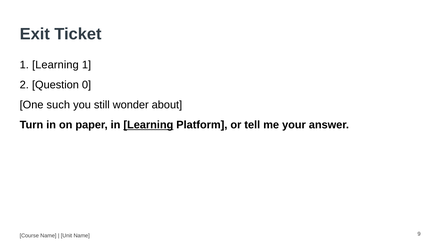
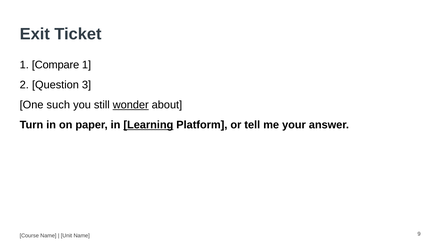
1 Learning: Learning -> Compare
0: 0 -> 3
wonder underline: none -> present
